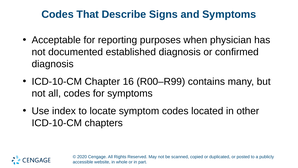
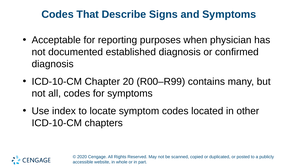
16: 16 -> 20
